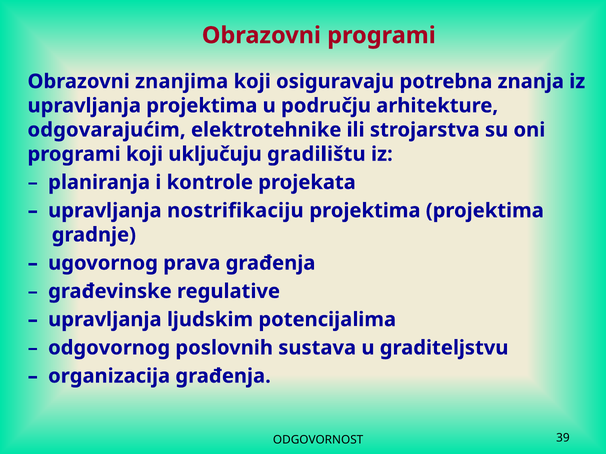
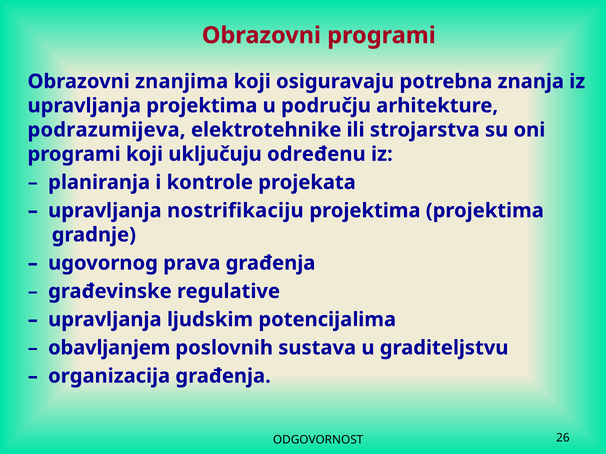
odgovarajućim: odgovarajućim -> podrazumijeva
gradilištu: gradilištu -> određenu
odgovornog: odgovornog -> obavljanjem
39: 39 -> 26
